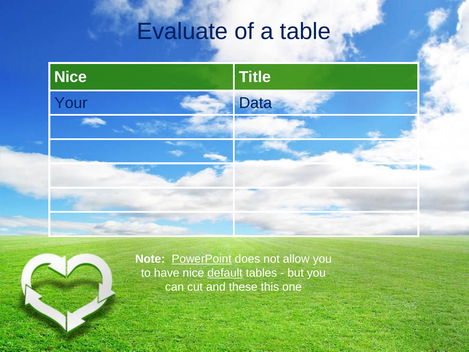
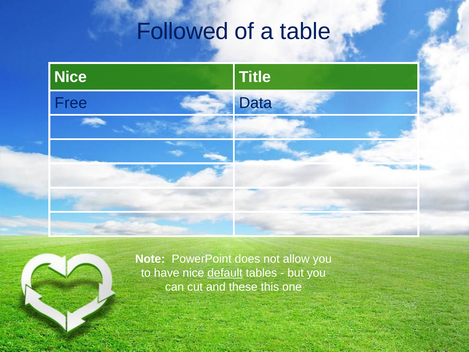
Evaluate: Evaluate -> Followed
Your: Your -> Free
PowerPoint underline: present -> none
